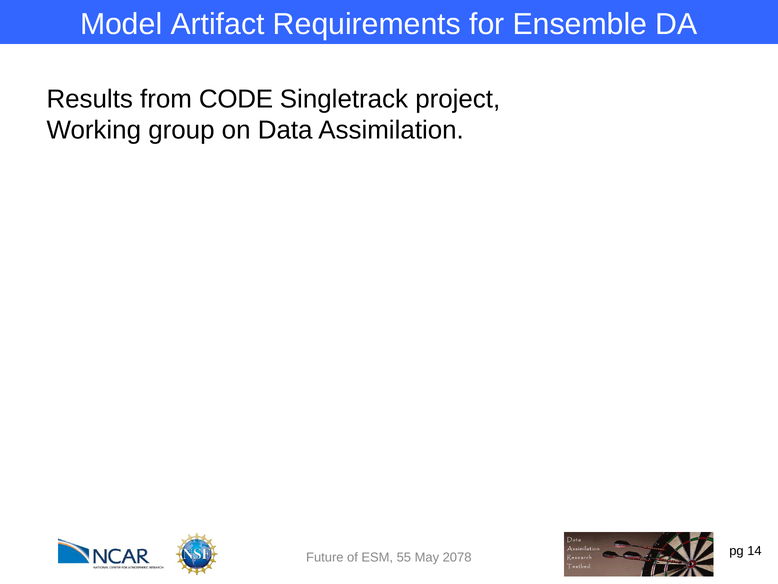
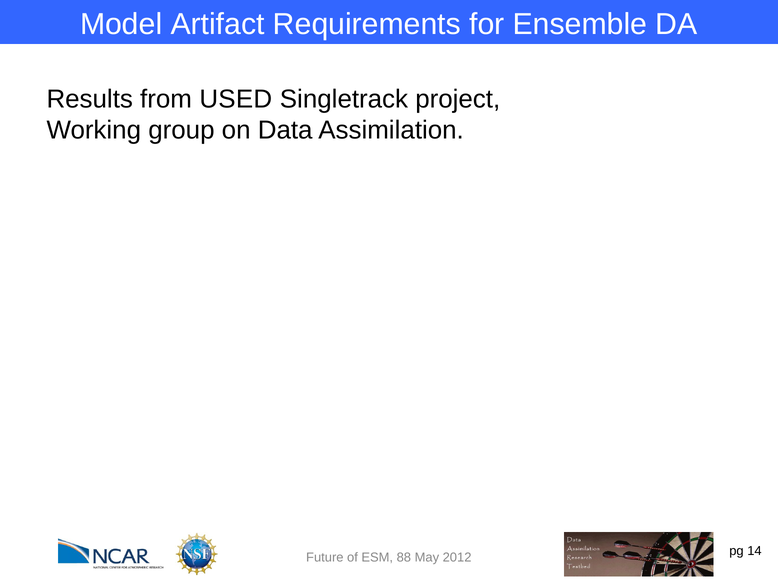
CODE: CODE -> USED
55: 55 -> 88
2078: 2078 -> 2012
